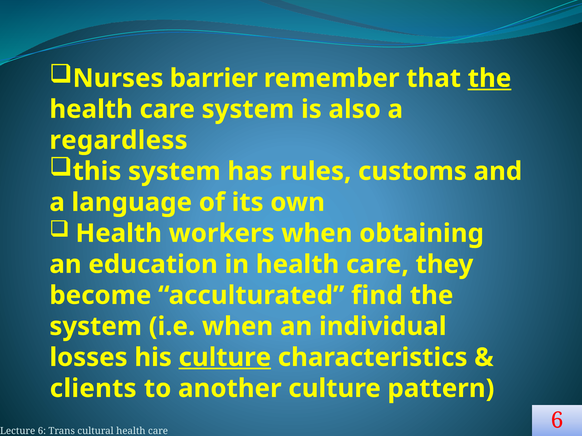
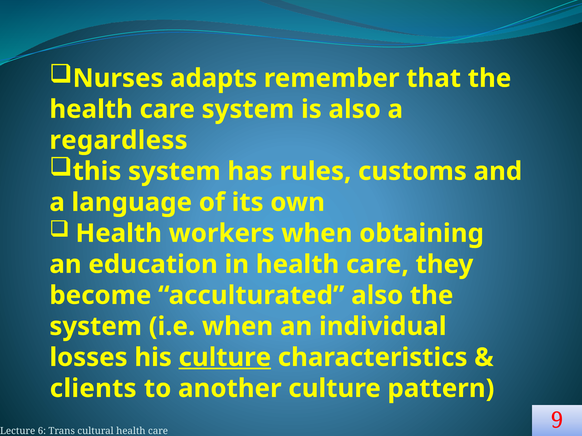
barrier: barrier -> adapts
the at (490, 78) underline: present -> none
acculturated find: find -> also
6 at (557, 421): 6 -> 9
